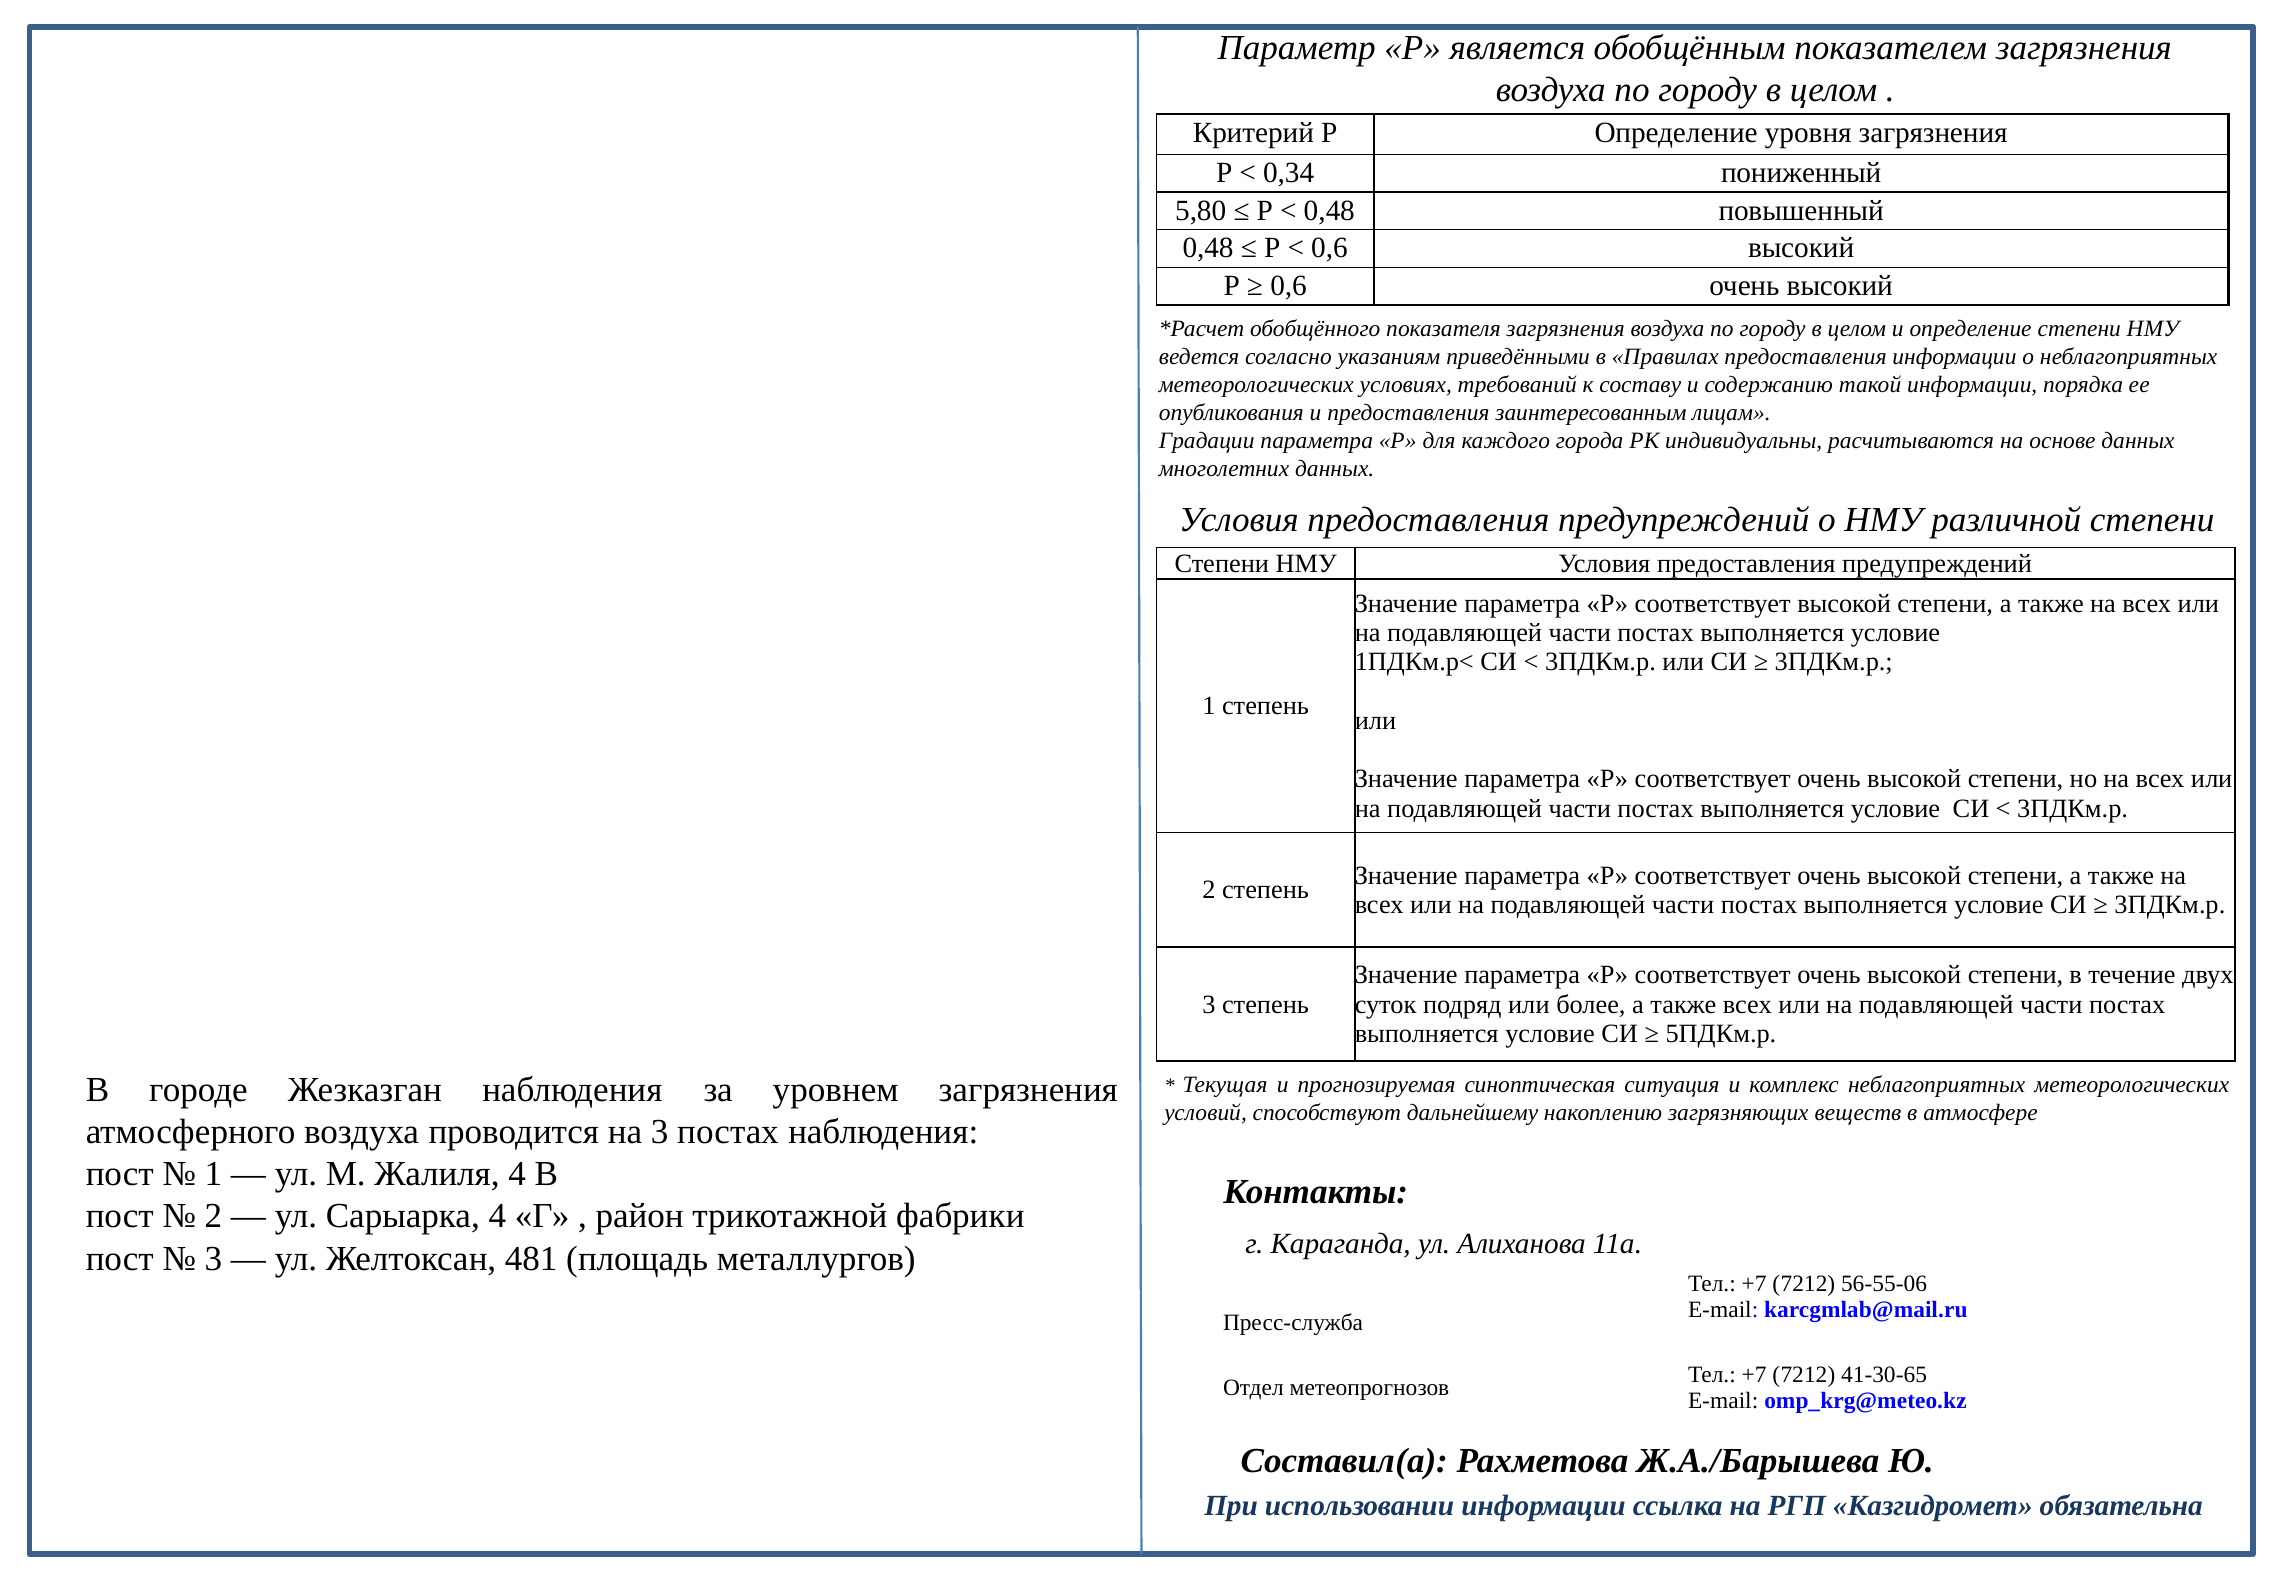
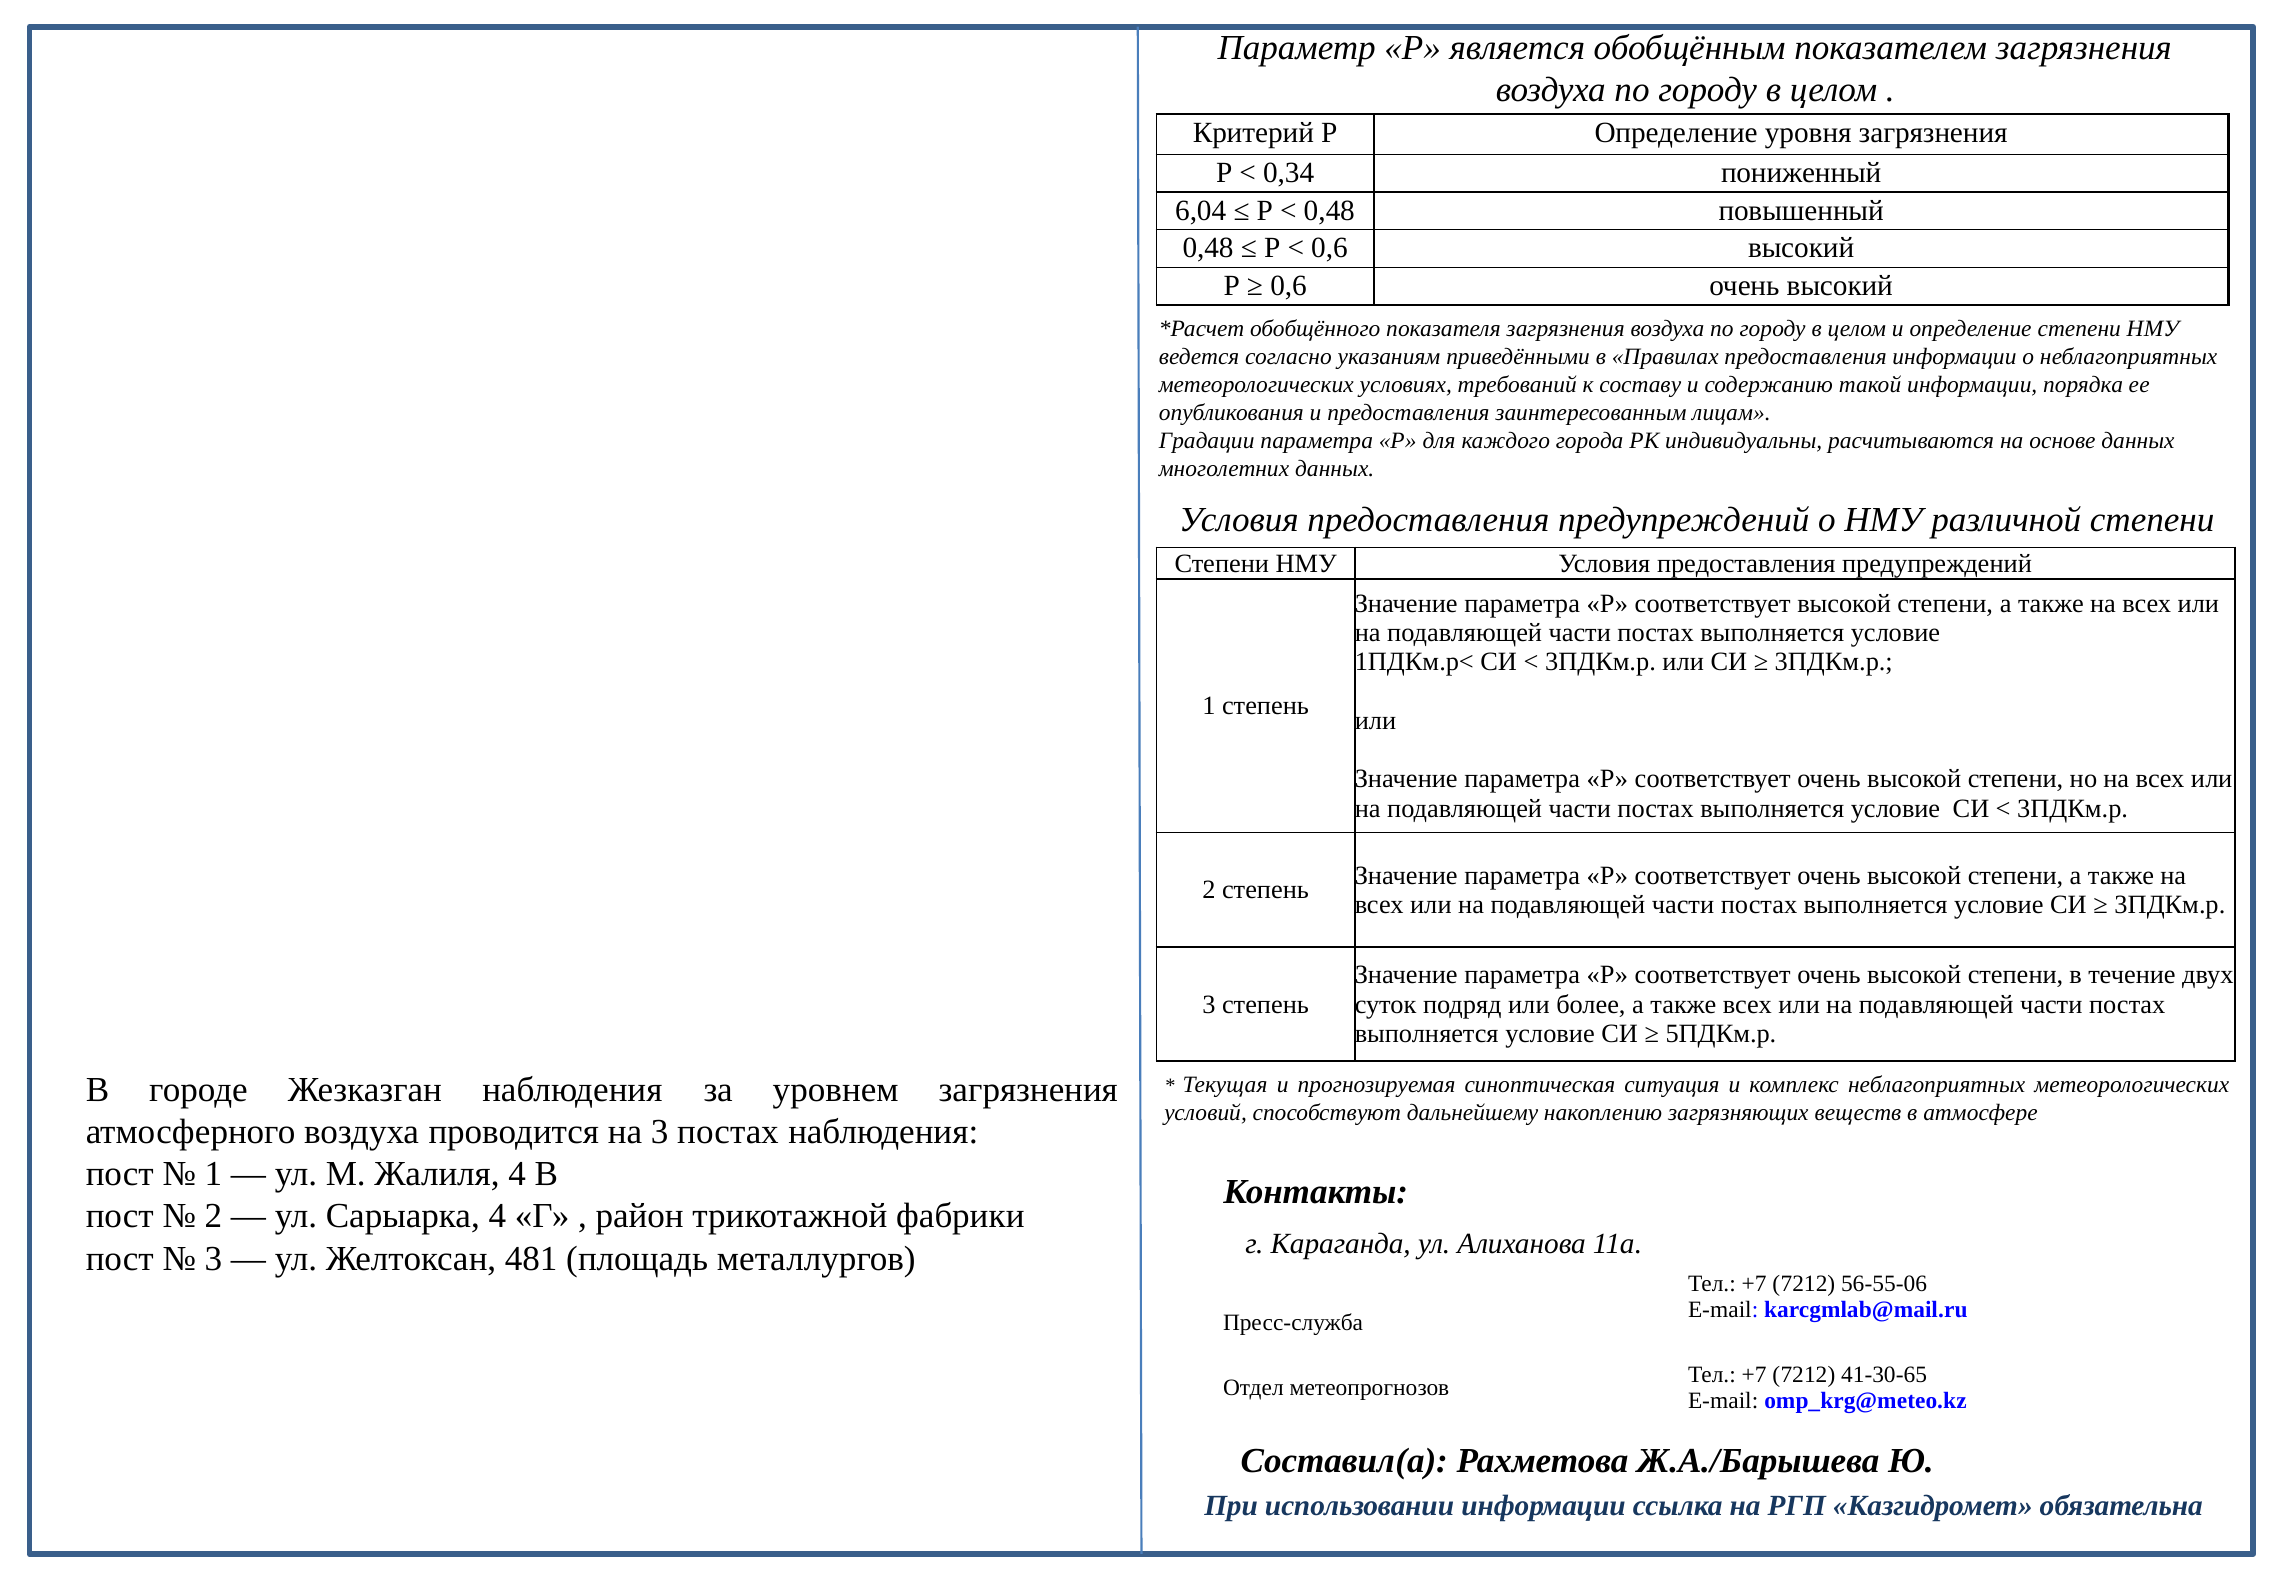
5,80: 5,80 -> 6,04
